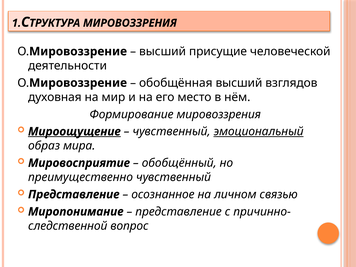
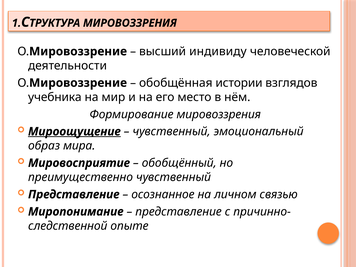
присущие: присущие -> индивиду
обобщённая высший: высший -> истории
духовная: духовная -> учебника
эмоциональный underline: present -> none
вопрос: вопрос -> опыте
